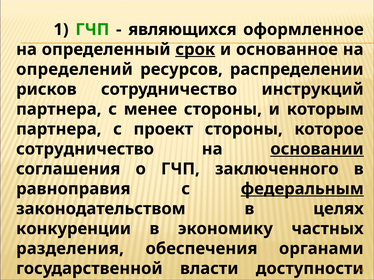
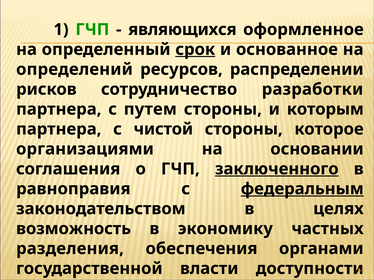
инструкций: инструкций -> разработки
менее: менее -> путем
проект: проект -> чистой
сотрудничество at (85, 149): сотрудничество -> организациями
основании underline: present -> none
заключенного underline: none -> present
конкуренции: конкуренции -> возможность
